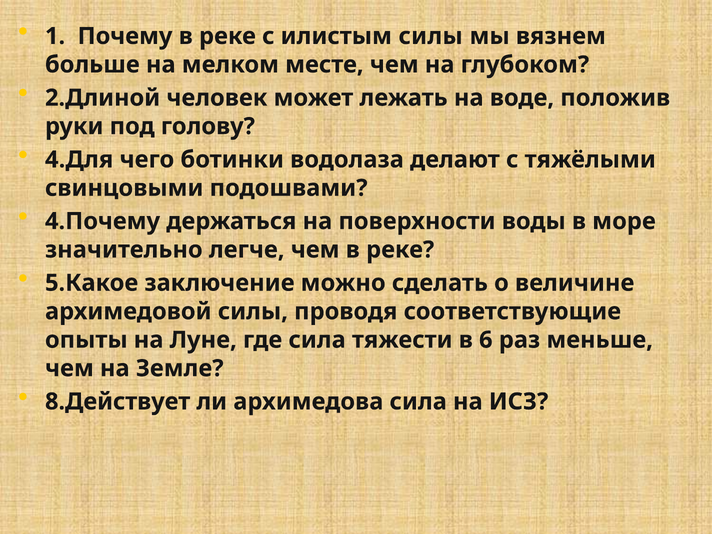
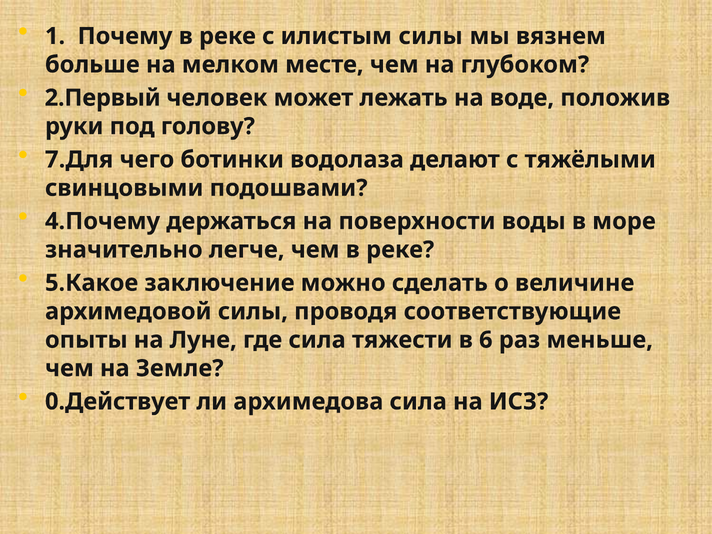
2.Длиной: 2.Длиной -> 2.Первый
4.Для: 4.Для -> 7.Для
8.Действует: 8.Действует -> 0.Действует
